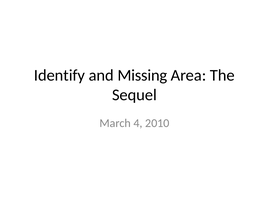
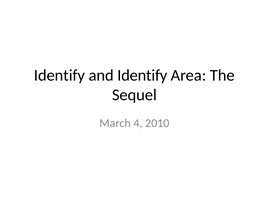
and Missing: Missing -> Identify
